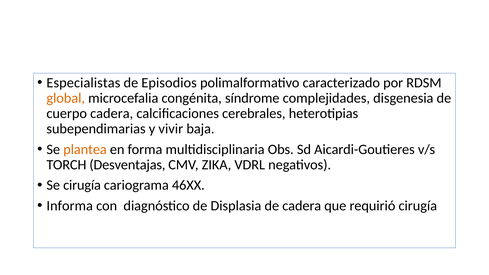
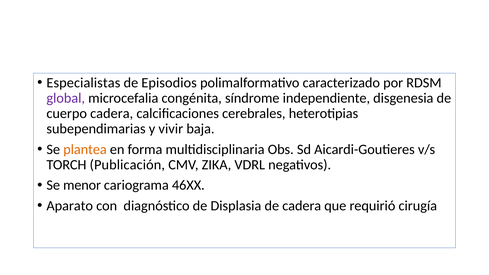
global colour: orange -> purple
complejidades: complejidades -> independiente
Desventajas: Desventajas -> Publicación
Se cirugía: cirugía -> menor
Informa: Informa -> Aparato
